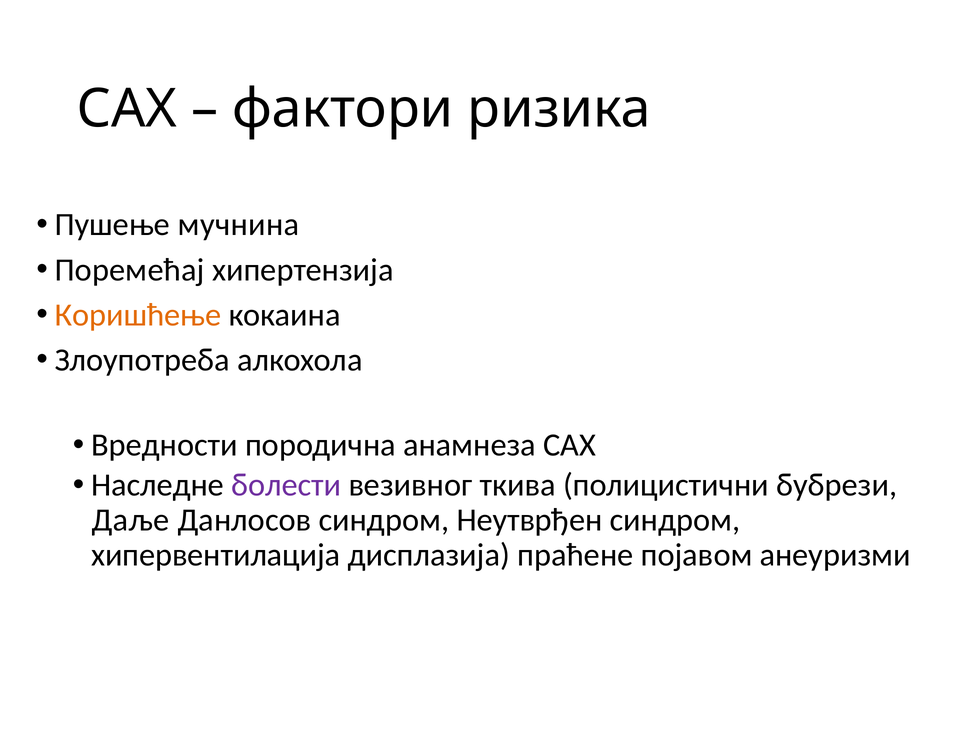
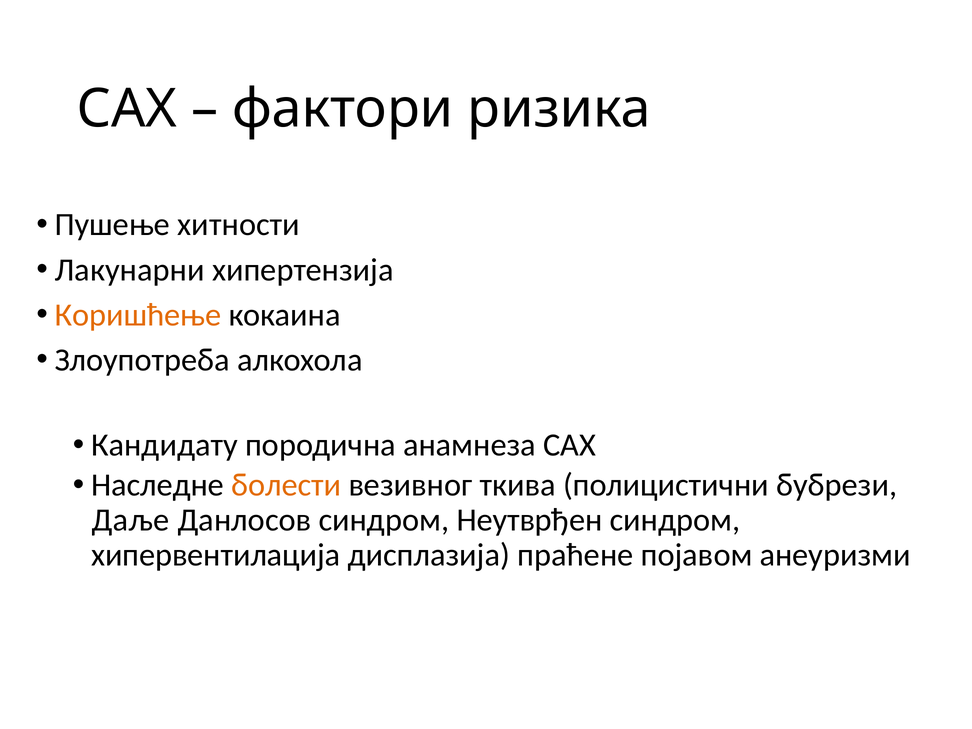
мучнина: мучнина -> хитности
Поремећај: Поремећај -> Лакунарни
Вредности: Вредности -> Кандидату
болести colour: purple -> orange
